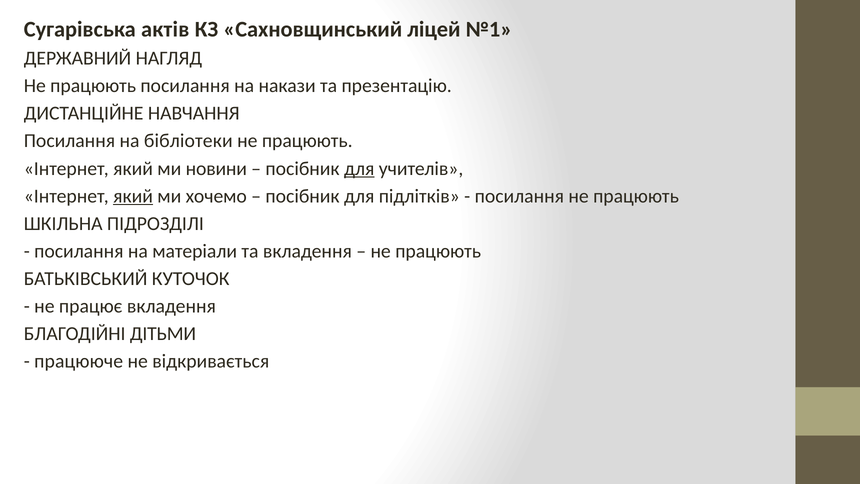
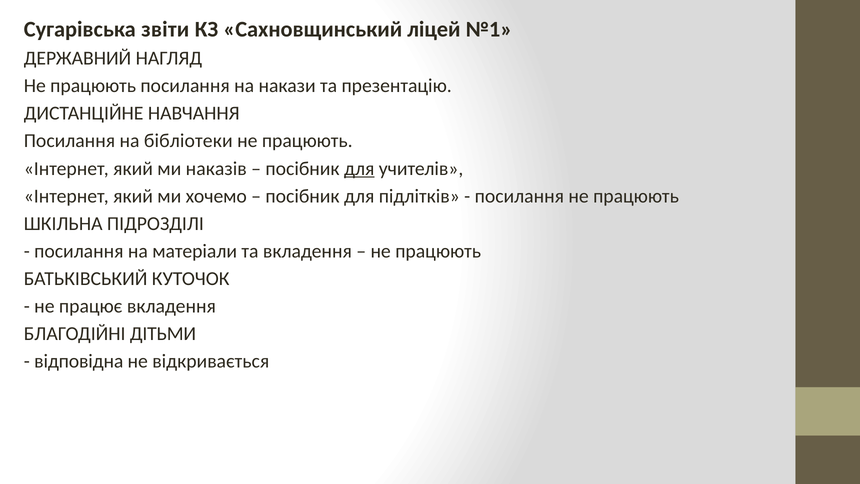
актів: актів -> звіти
новини: новини -> наказів
який at (133, 196) underline: present -> none
працююче: працююче -> відповідна
